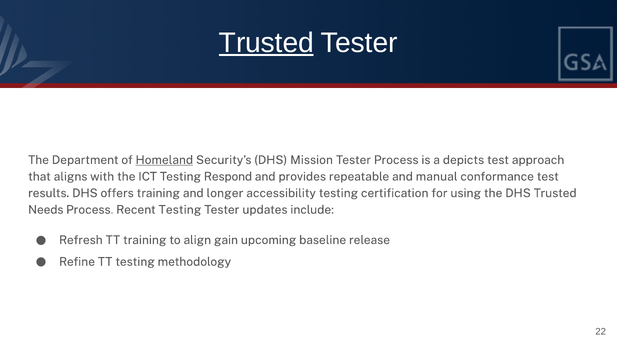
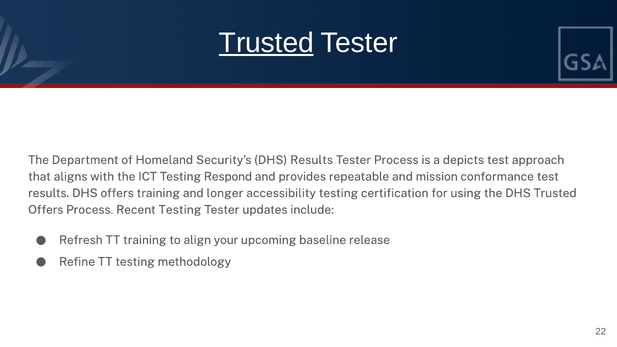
Homeland underline: present -> none
DHS Mission: Mission -> Results
manual: manual -> mission
Needs at (46, 210): Needs -> Offers
gain: gain -> your
